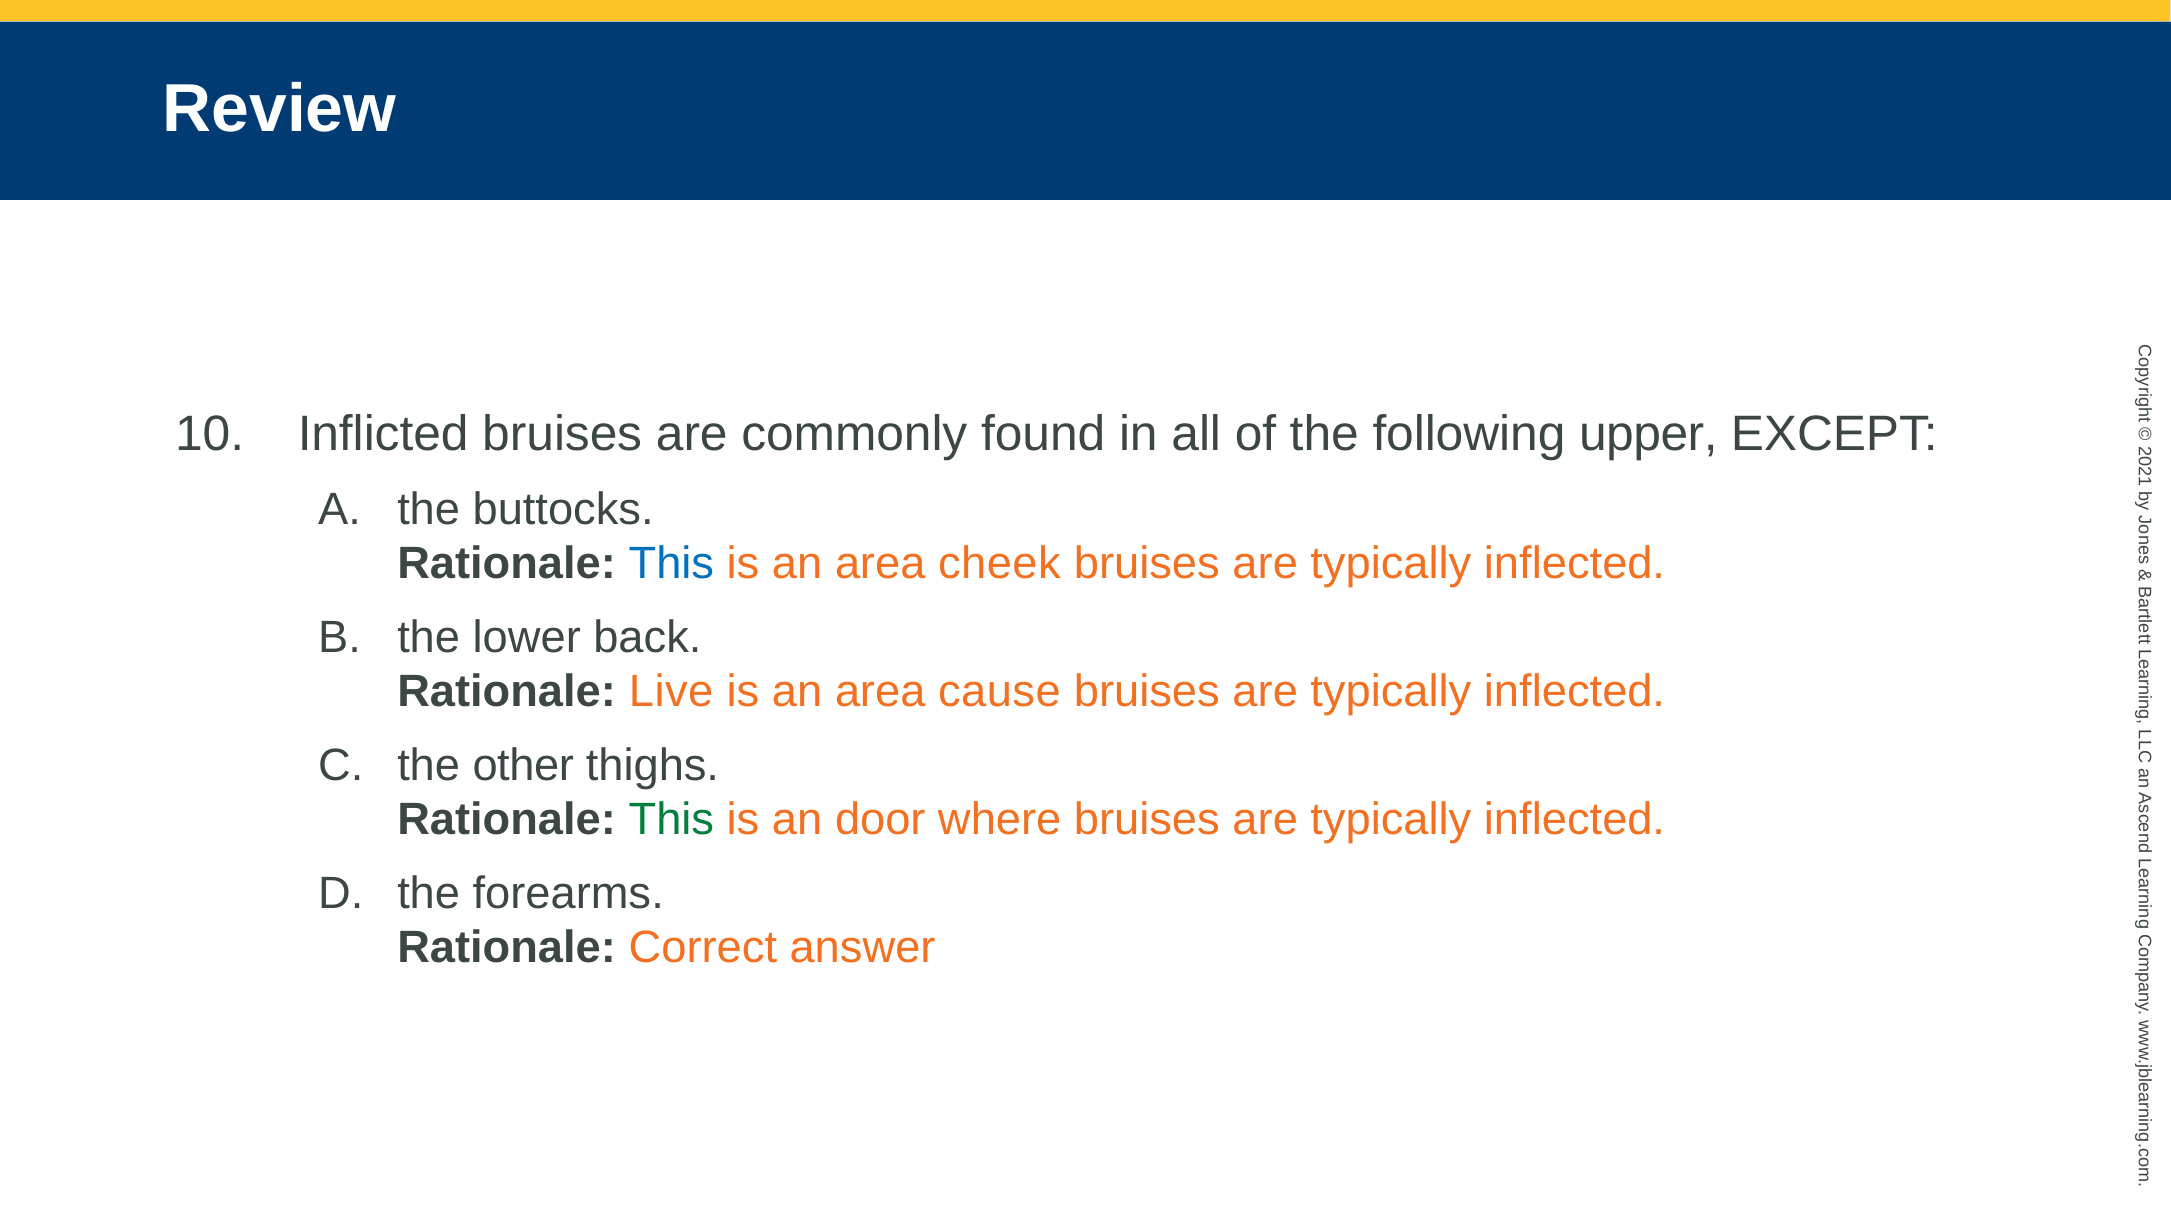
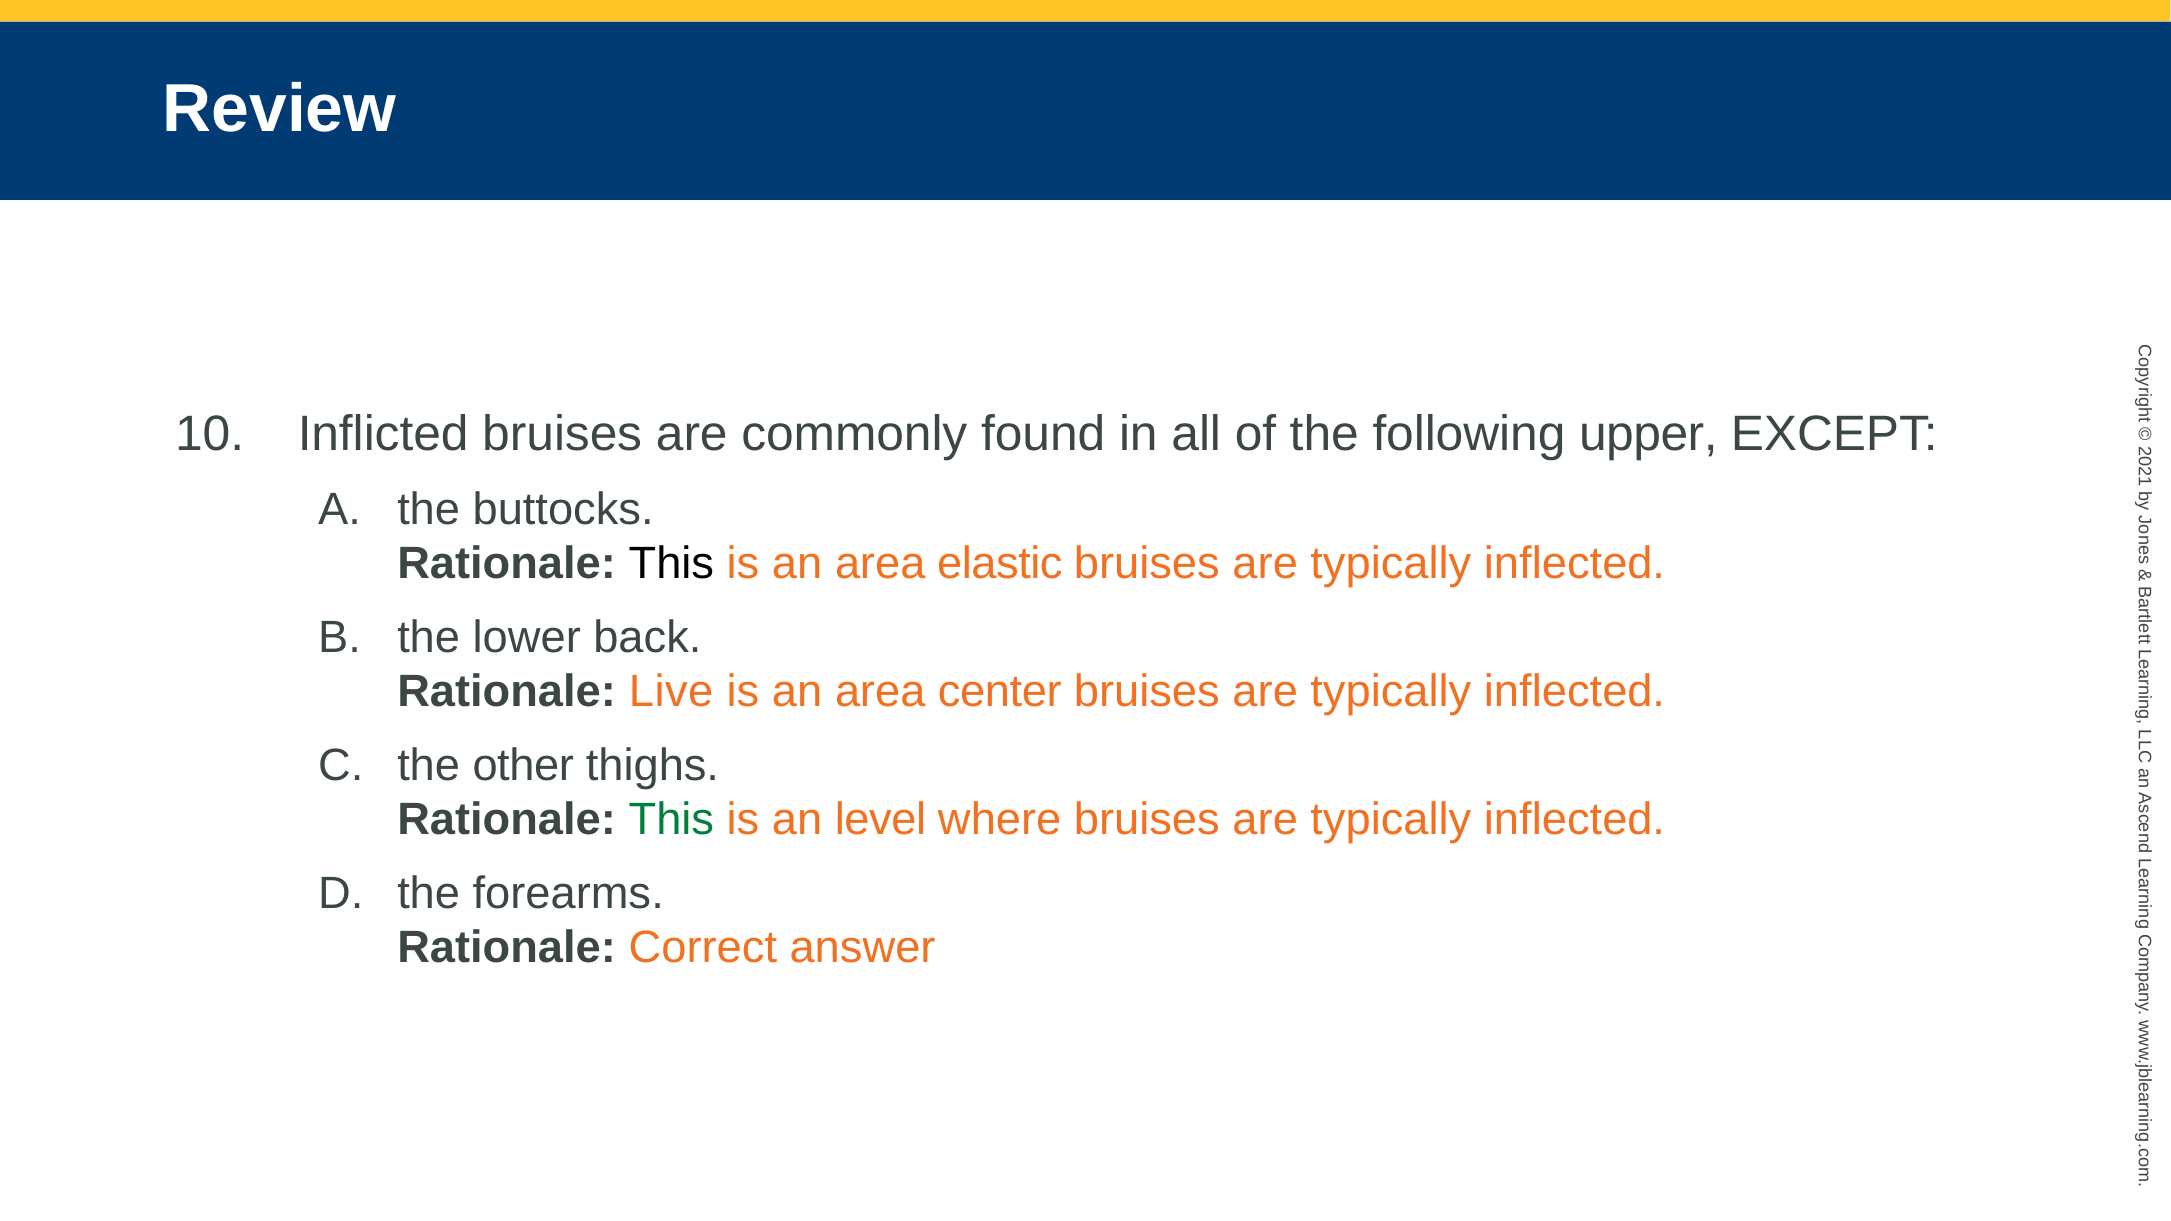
This at (671, 564) colour: blue -> black
cheek: cheek -> elastic
cause: cause -> center
door: door -> level
